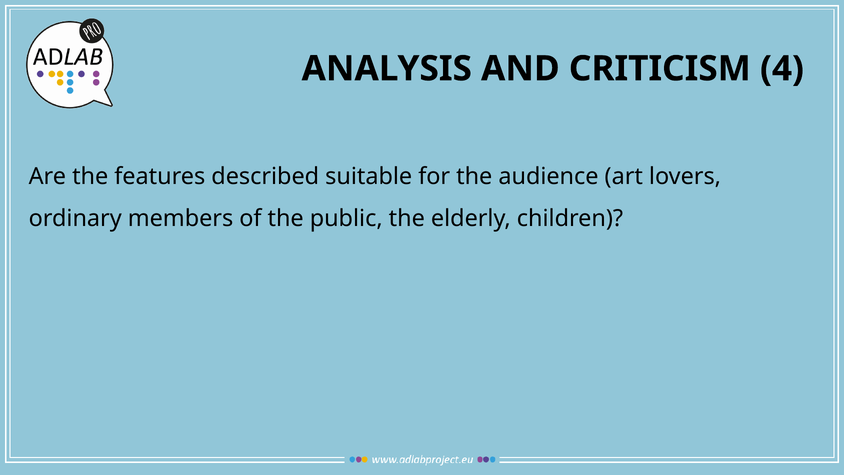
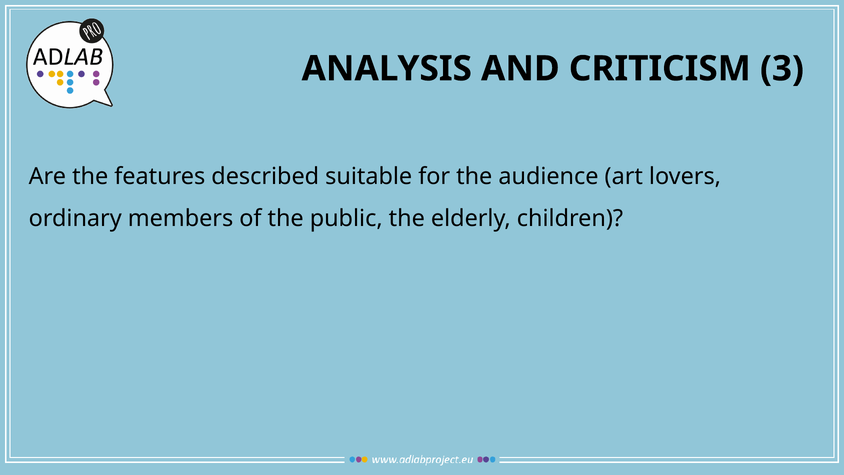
4: 4 -> 3
